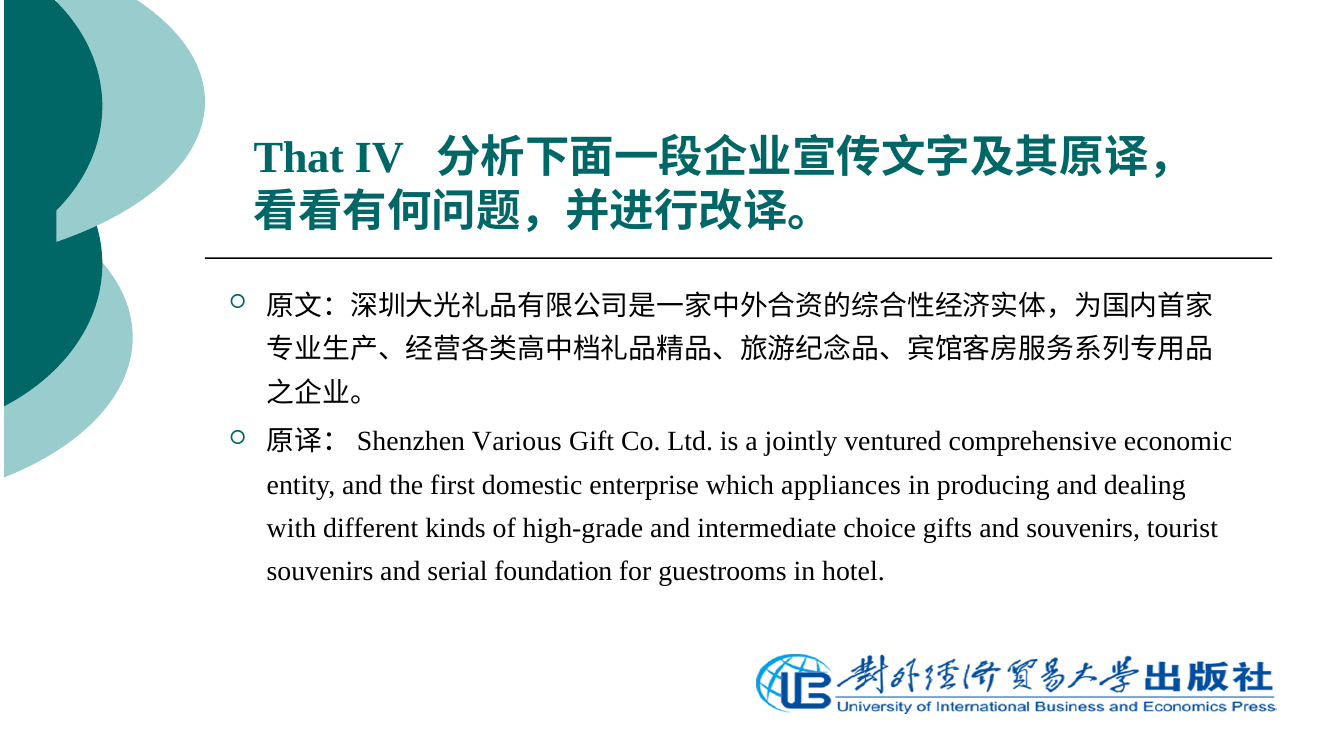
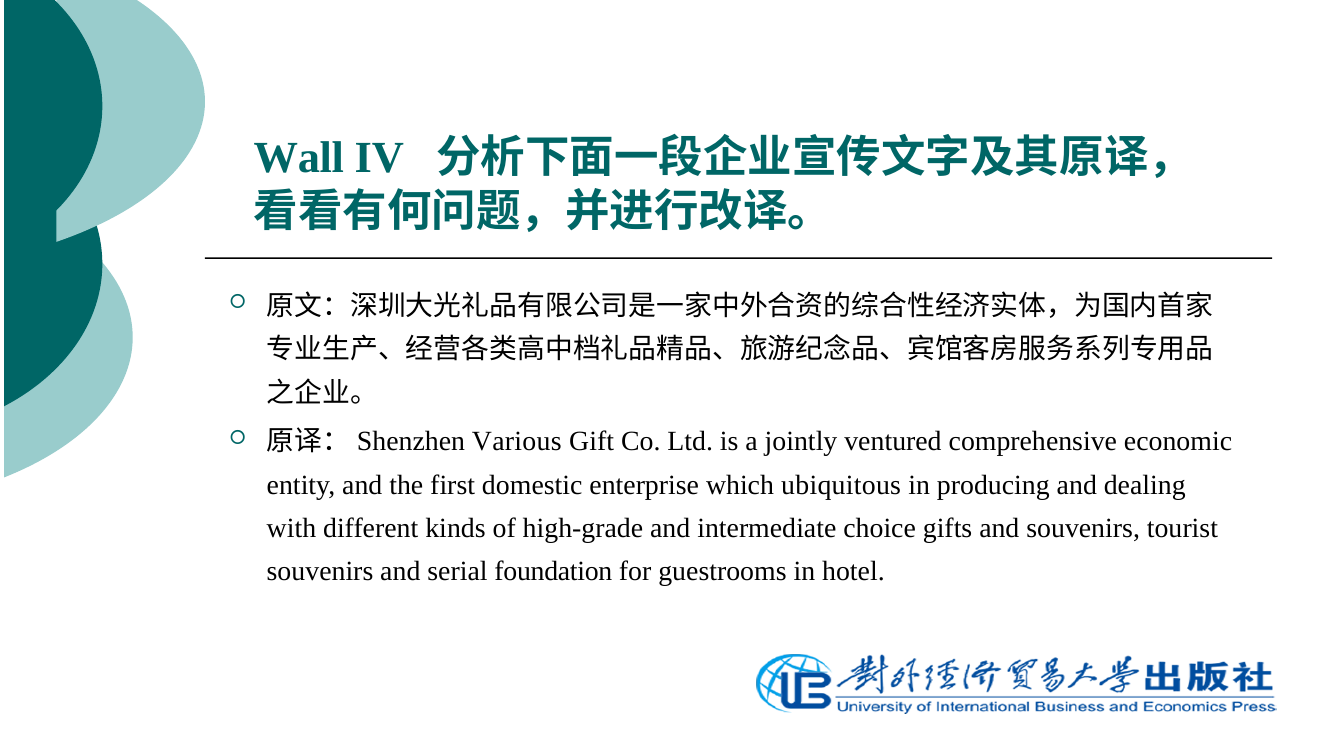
That: That -> Wall
appliances: appliances -> ubiquitous
